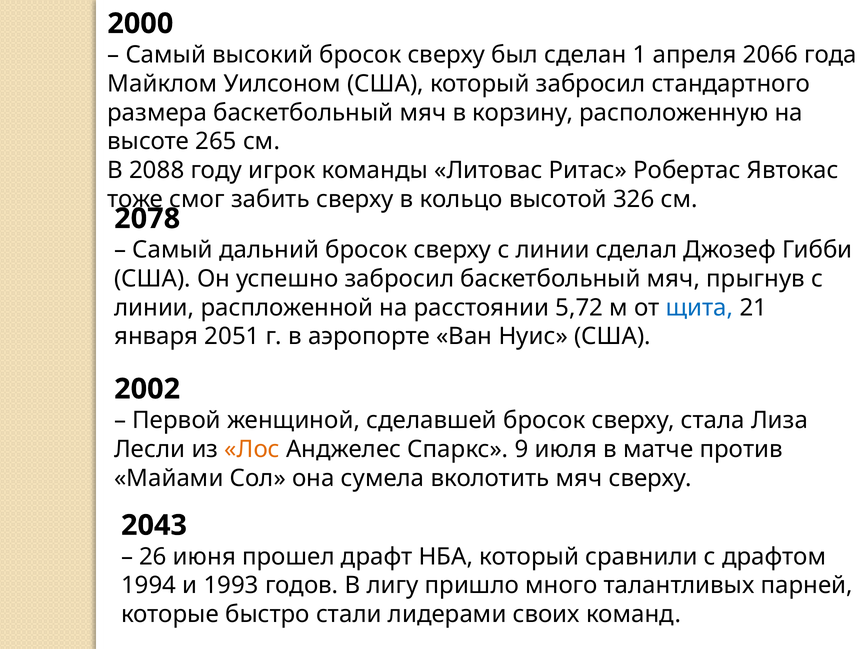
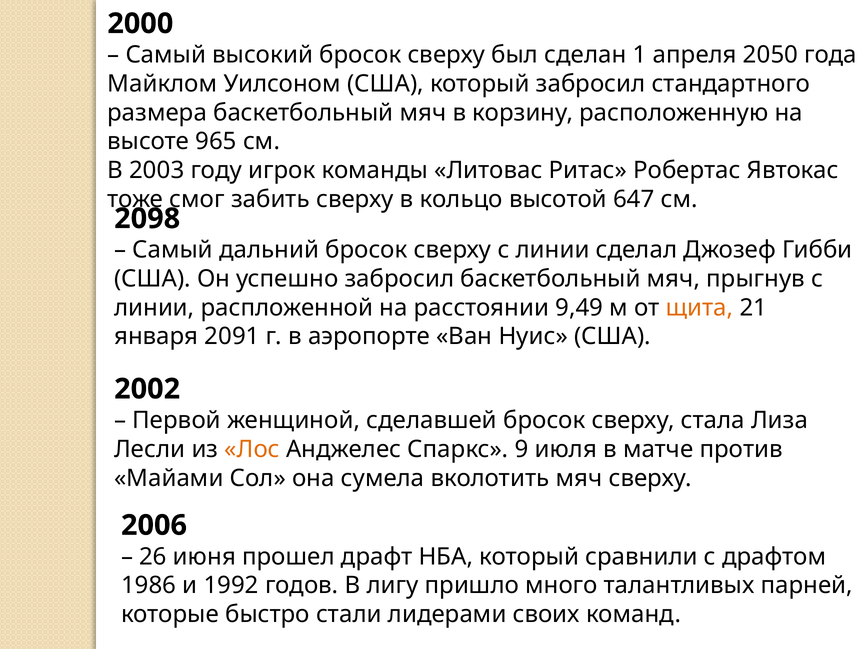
2066: 2066 -> 2050
265: 265 -> 965
2088: 2088 -> 2003
326: 326 -> 647
2078: 2078 -> 2098
5,72: 5,72 -> 9,49
щита colour: blue -> orange
2051: 2051 -> 2091
2043: 2043 -> 2006
1994: 1994 -> 1986
1993: 1993 -> 1992
